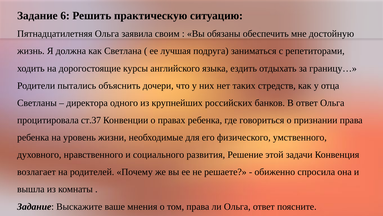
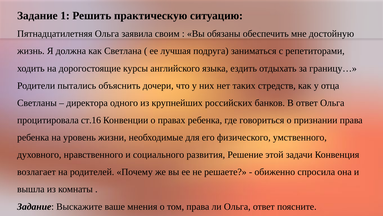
6: 6 -> 1
ст.37: ст.37 -> ст.16
